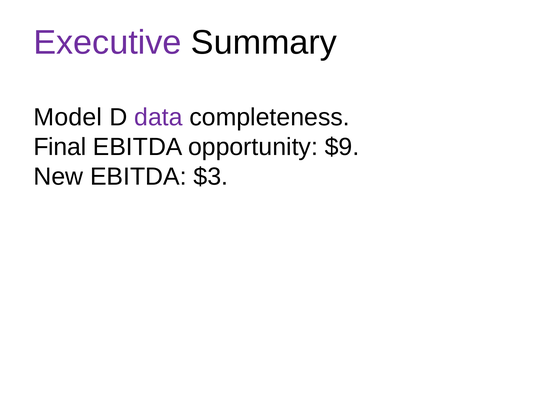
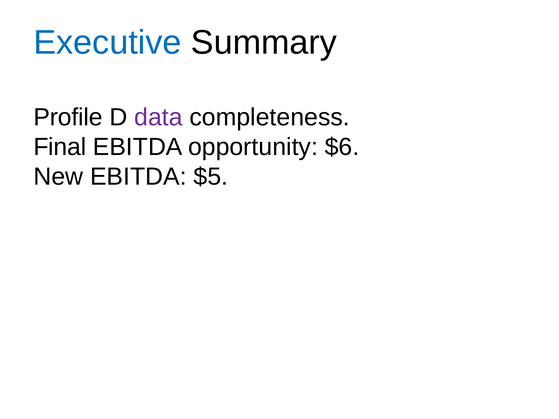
Executive colour: purple -> blue
Model: Model -> Profile
$9: $9 -> $6
$3: $3 -> $5
